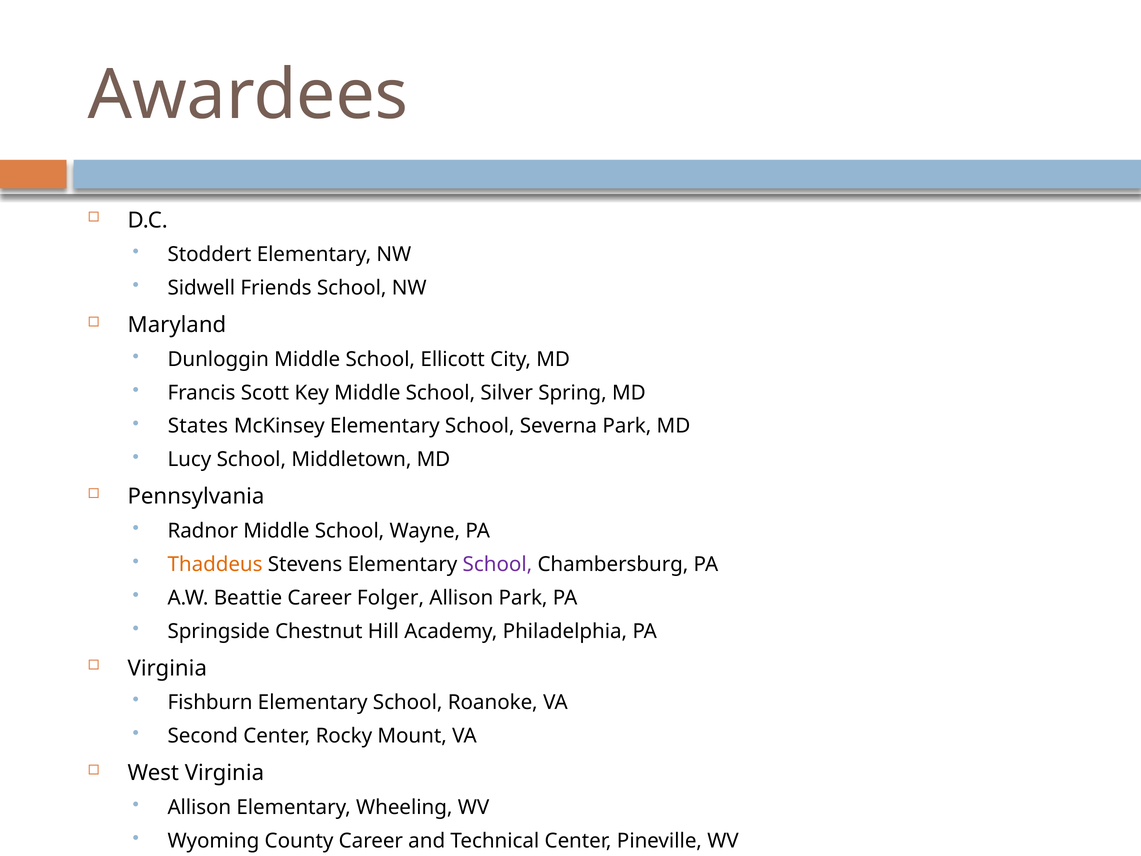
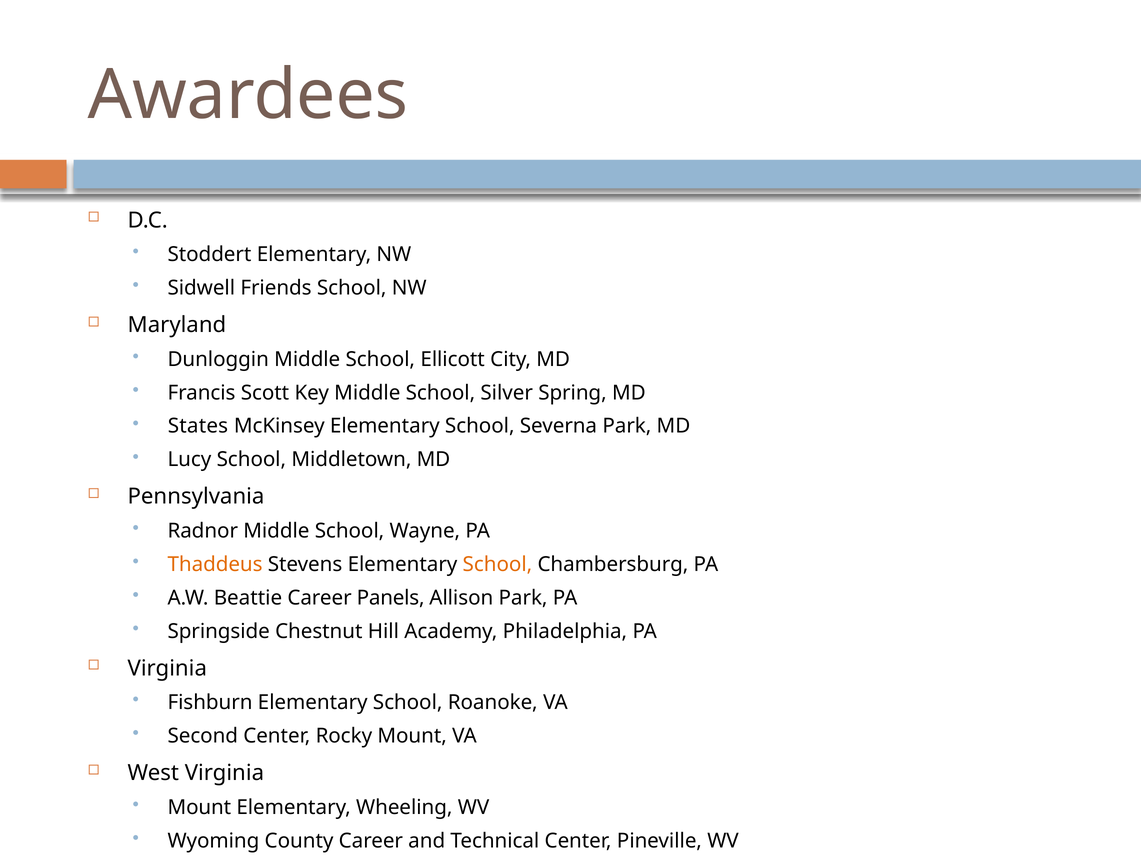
School at (497, 564) colour: purple -> orange
Folger: Folger -> Panels
Allison at (199, 807): Allison -> Mount
